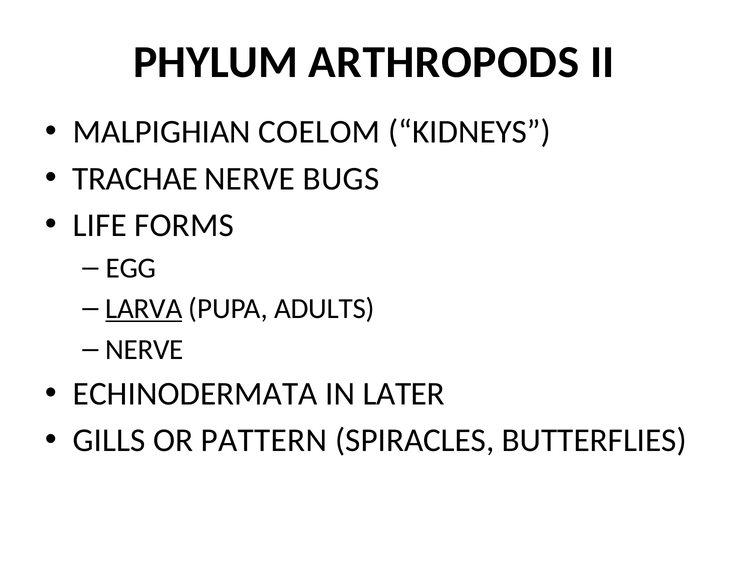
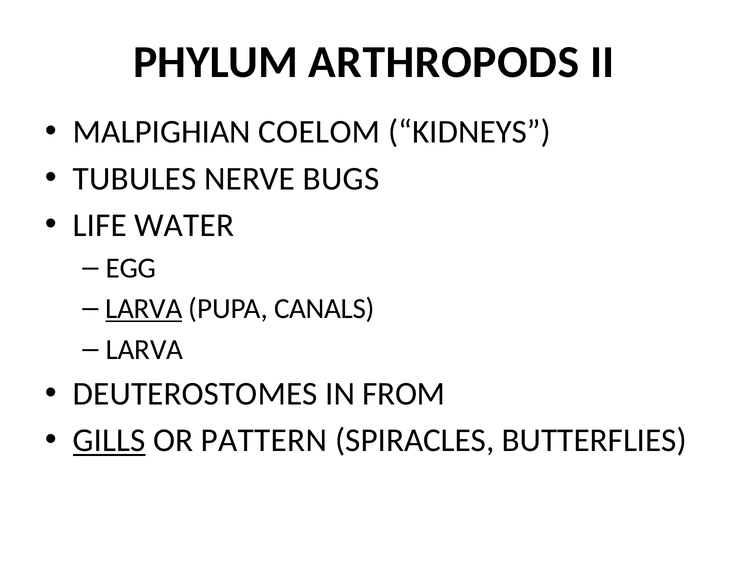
TRACHAE: TRACHAE -> TUBULES
FORMS: FORMS -> WATER
ADULTS: ADULTS -> CANALS
NERVE at (145, 350): NERVE -> LARVA
ECHINODERMATA: ECHINODERMATA -> DEUTEROSTOMES
LATER: LATER -> FROM
GILLS underline: none -> present
